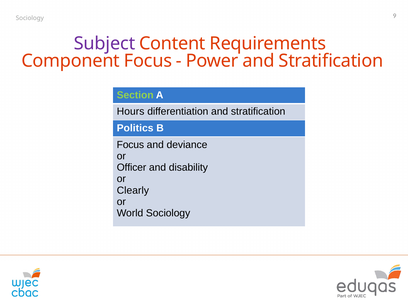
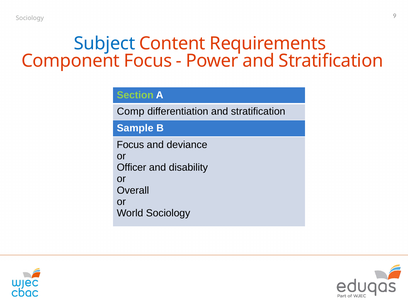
Subject colour: purple -> blue
Hours: Hours -> Comp
Politics: Politics -> Sample
Clearly: Clearly -> Overall
